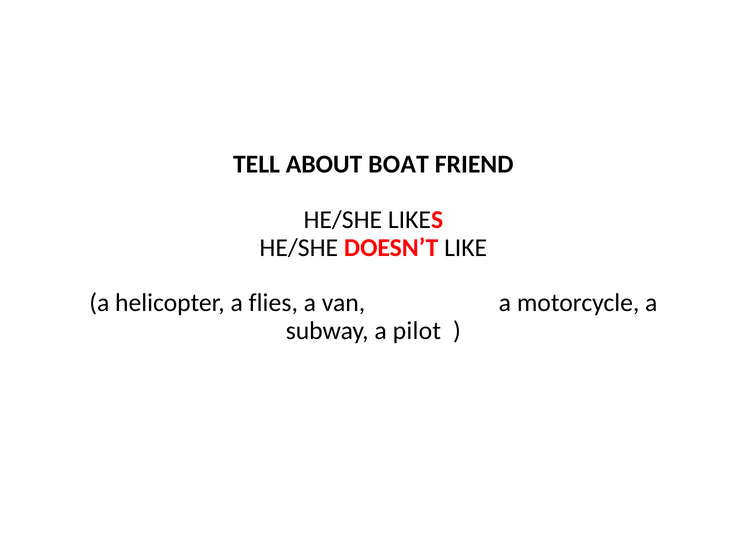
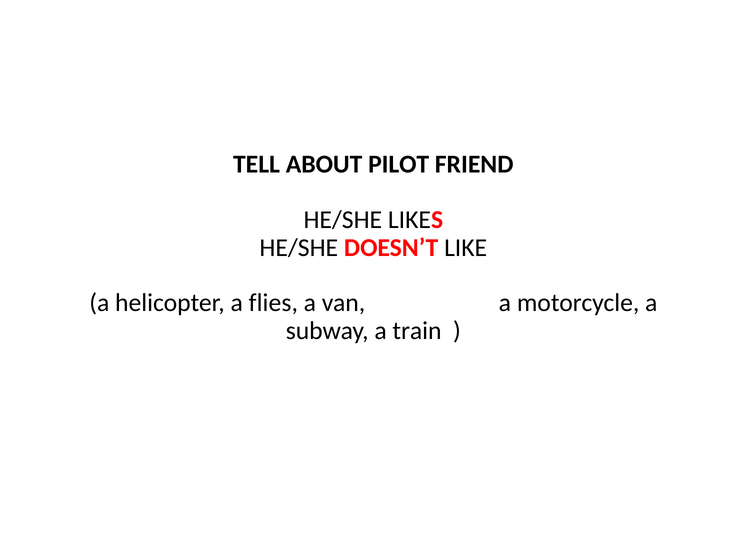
BOAT: BOAT -> PILOT
pilot: pilot -> train
